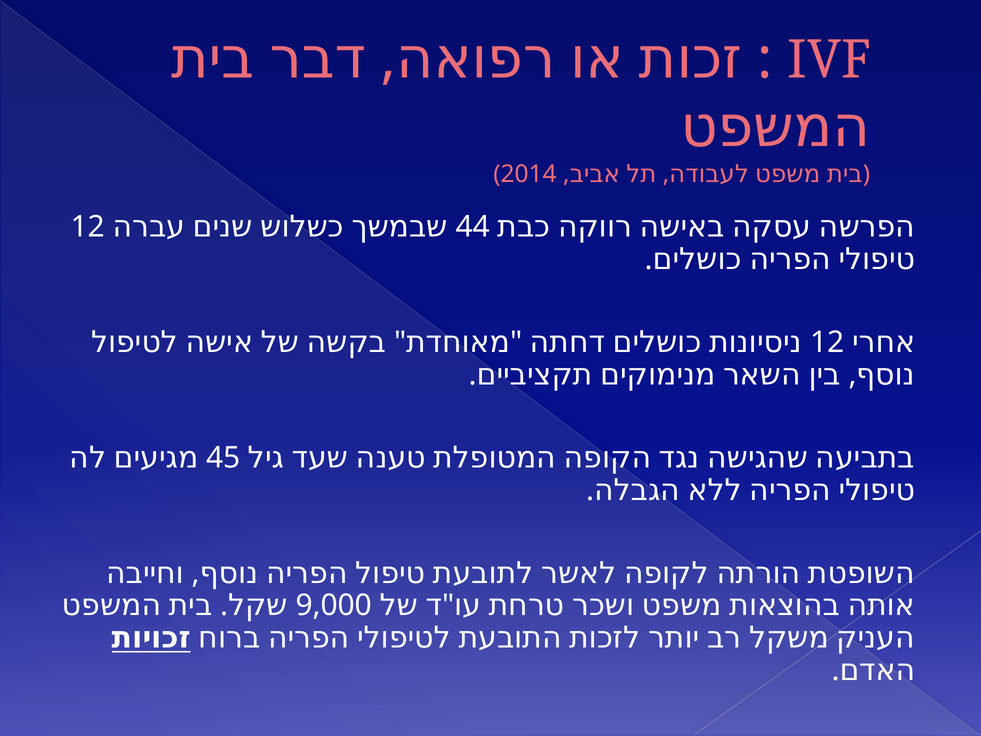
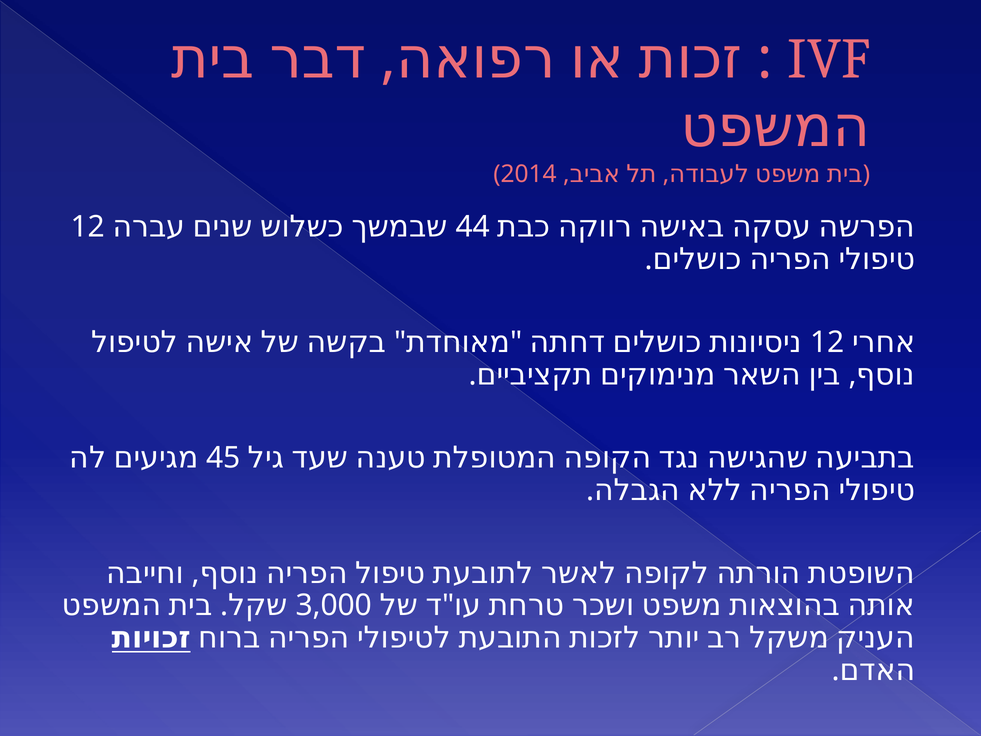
9,000: 9,000 -> 3,000
